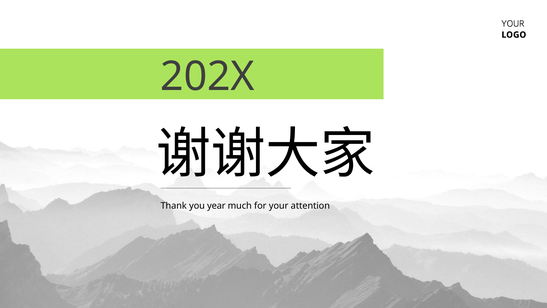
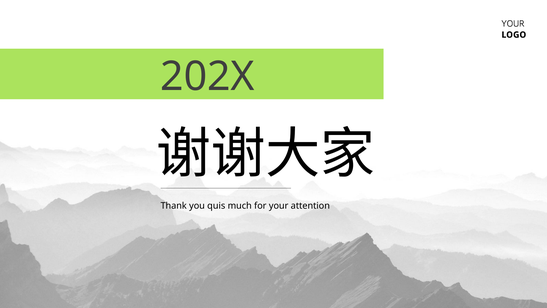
year: year -> quis
